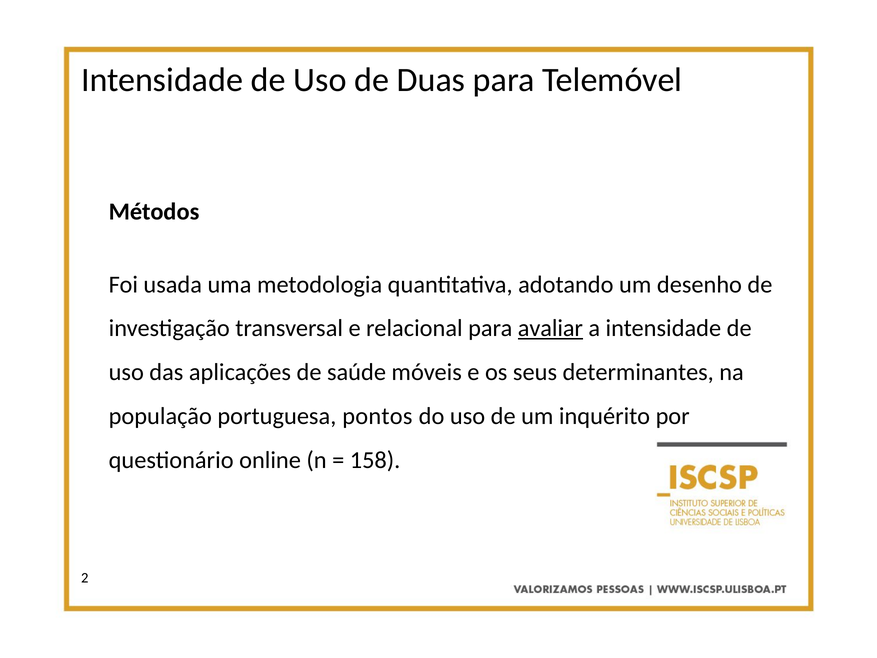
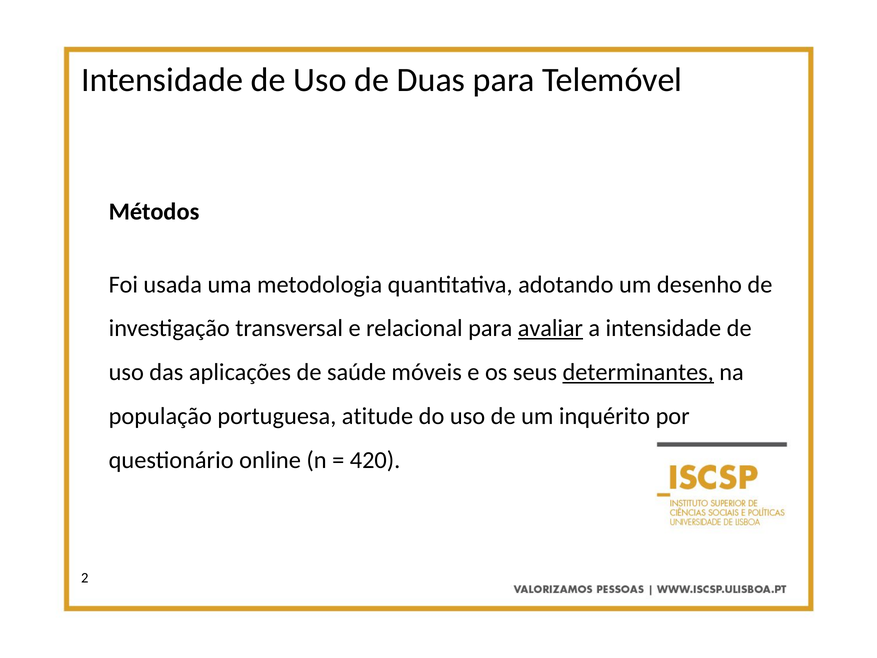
determinantes underline: none -> present
pontos: pontos -> atitude
158: 158 -> 420
